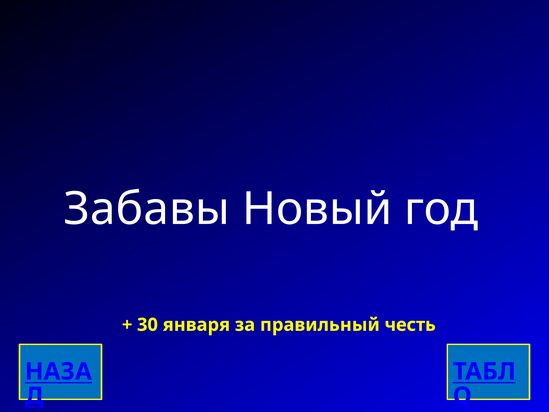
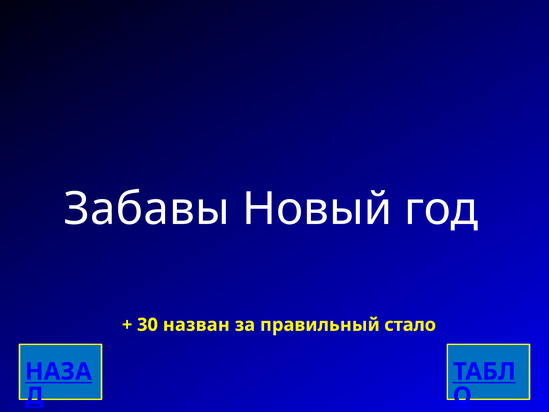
января: января -> назван
честь: честь -> стало
